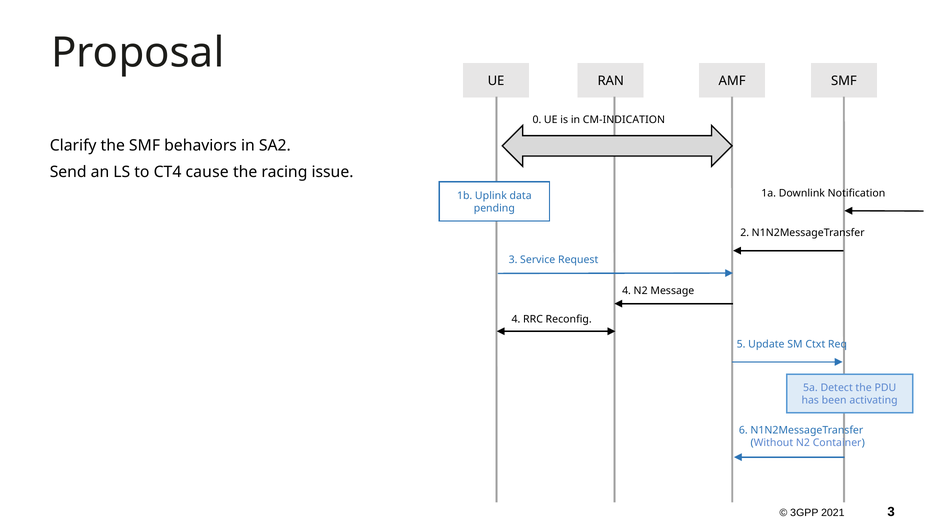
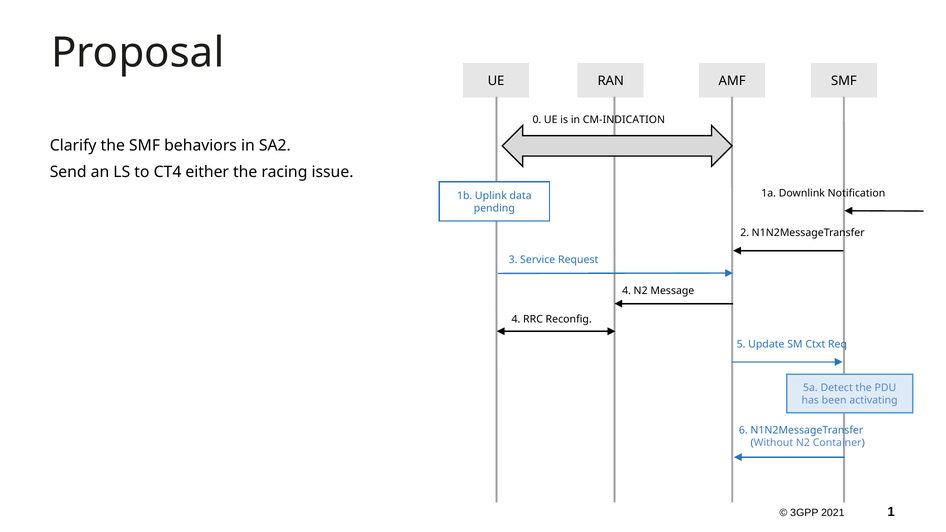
cause: cause -> either
3 at (891, 512): 3 -> 1
